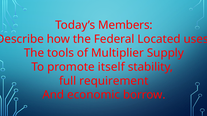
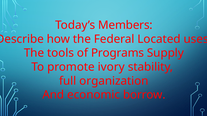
Multiplier: Multiplier -> Programs
itself: itself -> ivory
requirement: requirement -> organization
